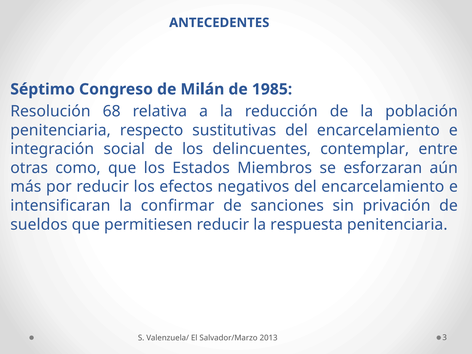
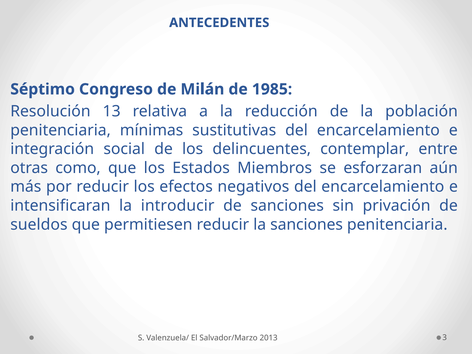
68: 68 -> 13
respecto: respecto -> mínimas
confirmar: confirmar -> introducir
la respuesta: respuesta -> sanciones
